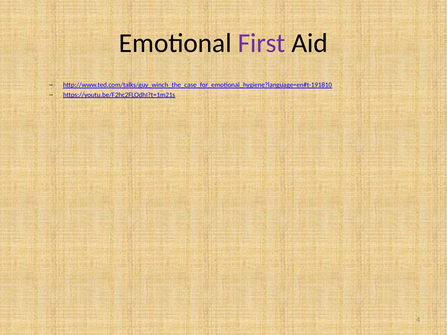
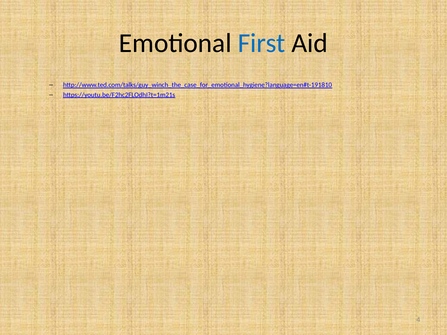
First colour: purple -> blue
